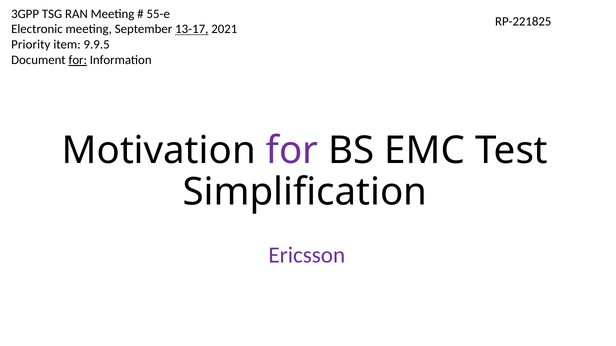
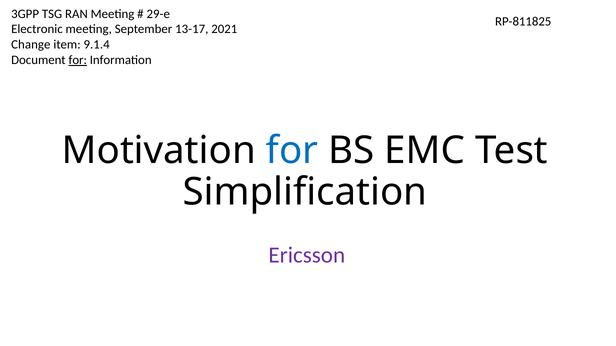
55-e: 55-e -> 29-e
RP-221825: RP-221825 -> RP-811825
13-17 underline: present -> none
Priority: Priority -> Change
9.9.5: 9.9.5 -> 9.1.4
for at (292, 151) colour: purple -> blue
